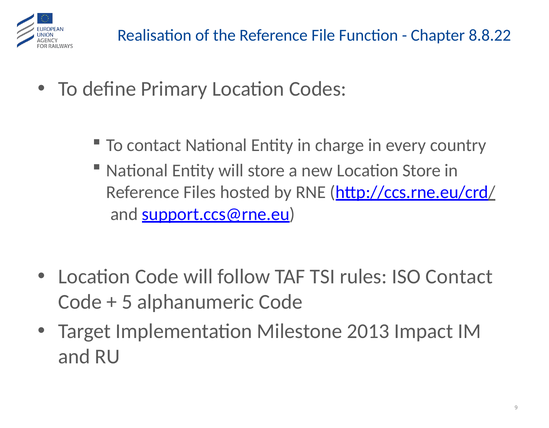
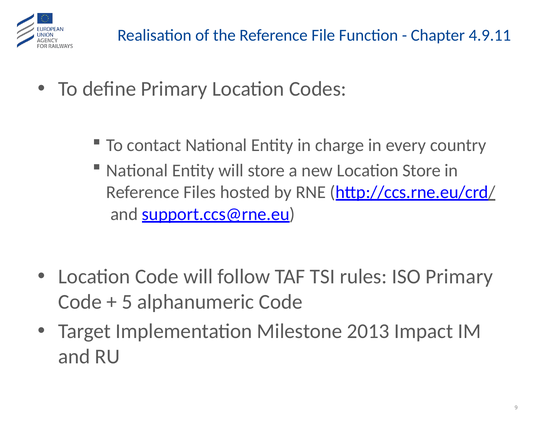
8.8.22: 8.8.22 -> 4.9.11
ISO Contact: Contact -> Primary
